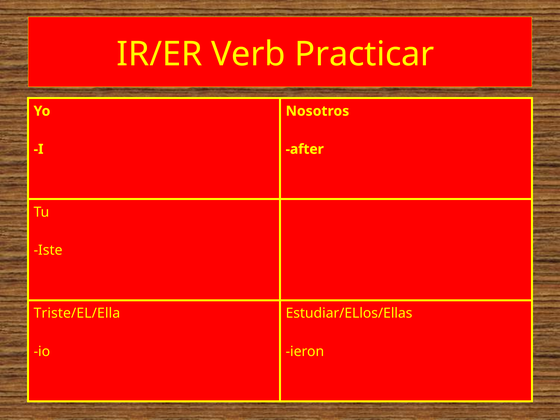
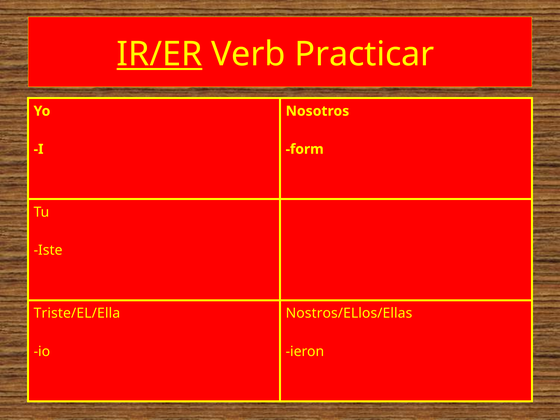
IR/ER underline: none -> present
after: after -> form
Estudiar/ELlos/Ellas: Estudiar/ELlos/Ellas -> Nostros/ELlos/Ellas
